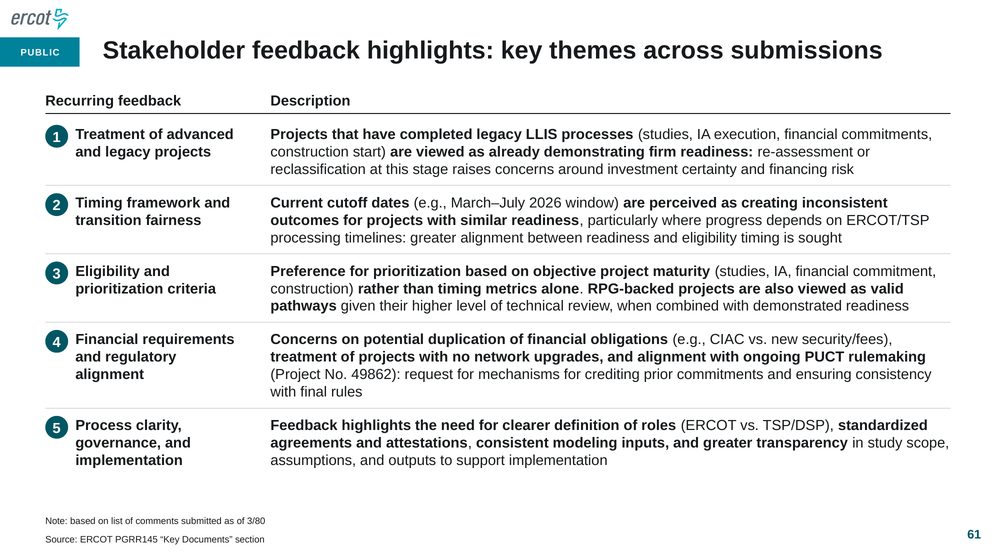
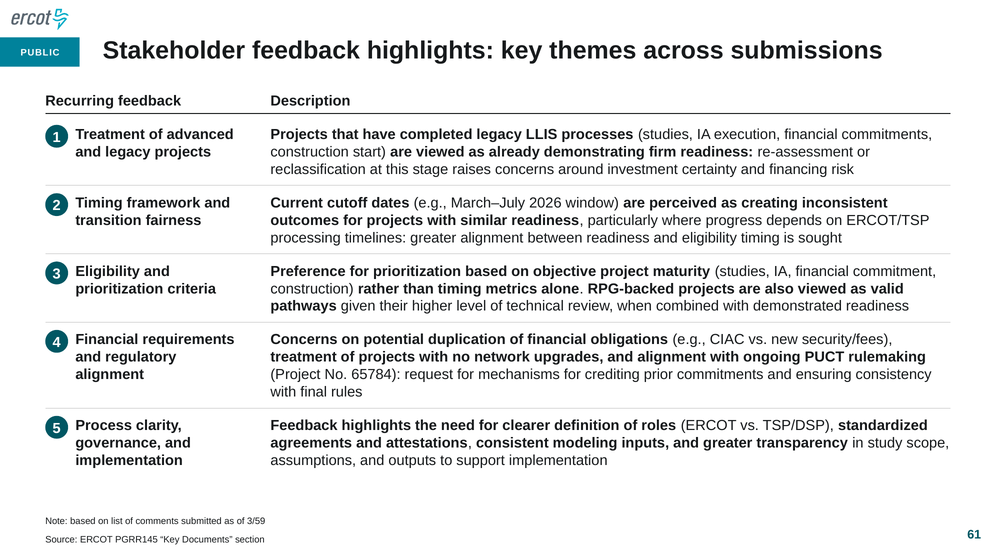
49862: 49862 -> 65784
3/80: 3/80 -> 3/59
